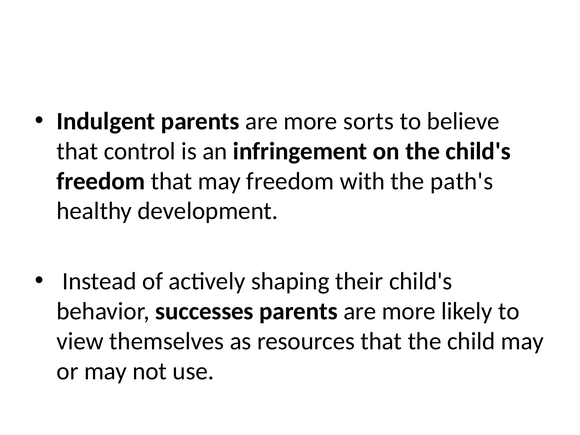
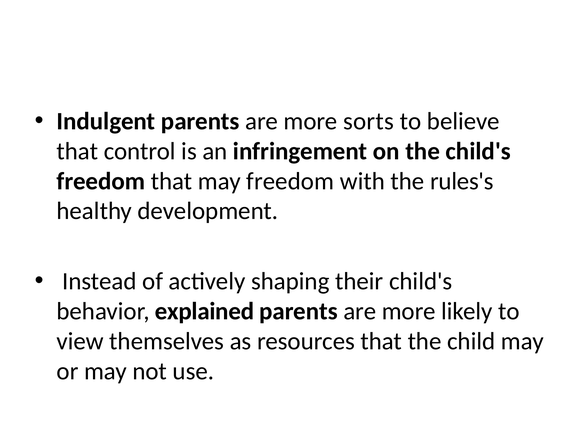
path's: path's -> rules's
successes: successes -> explained
